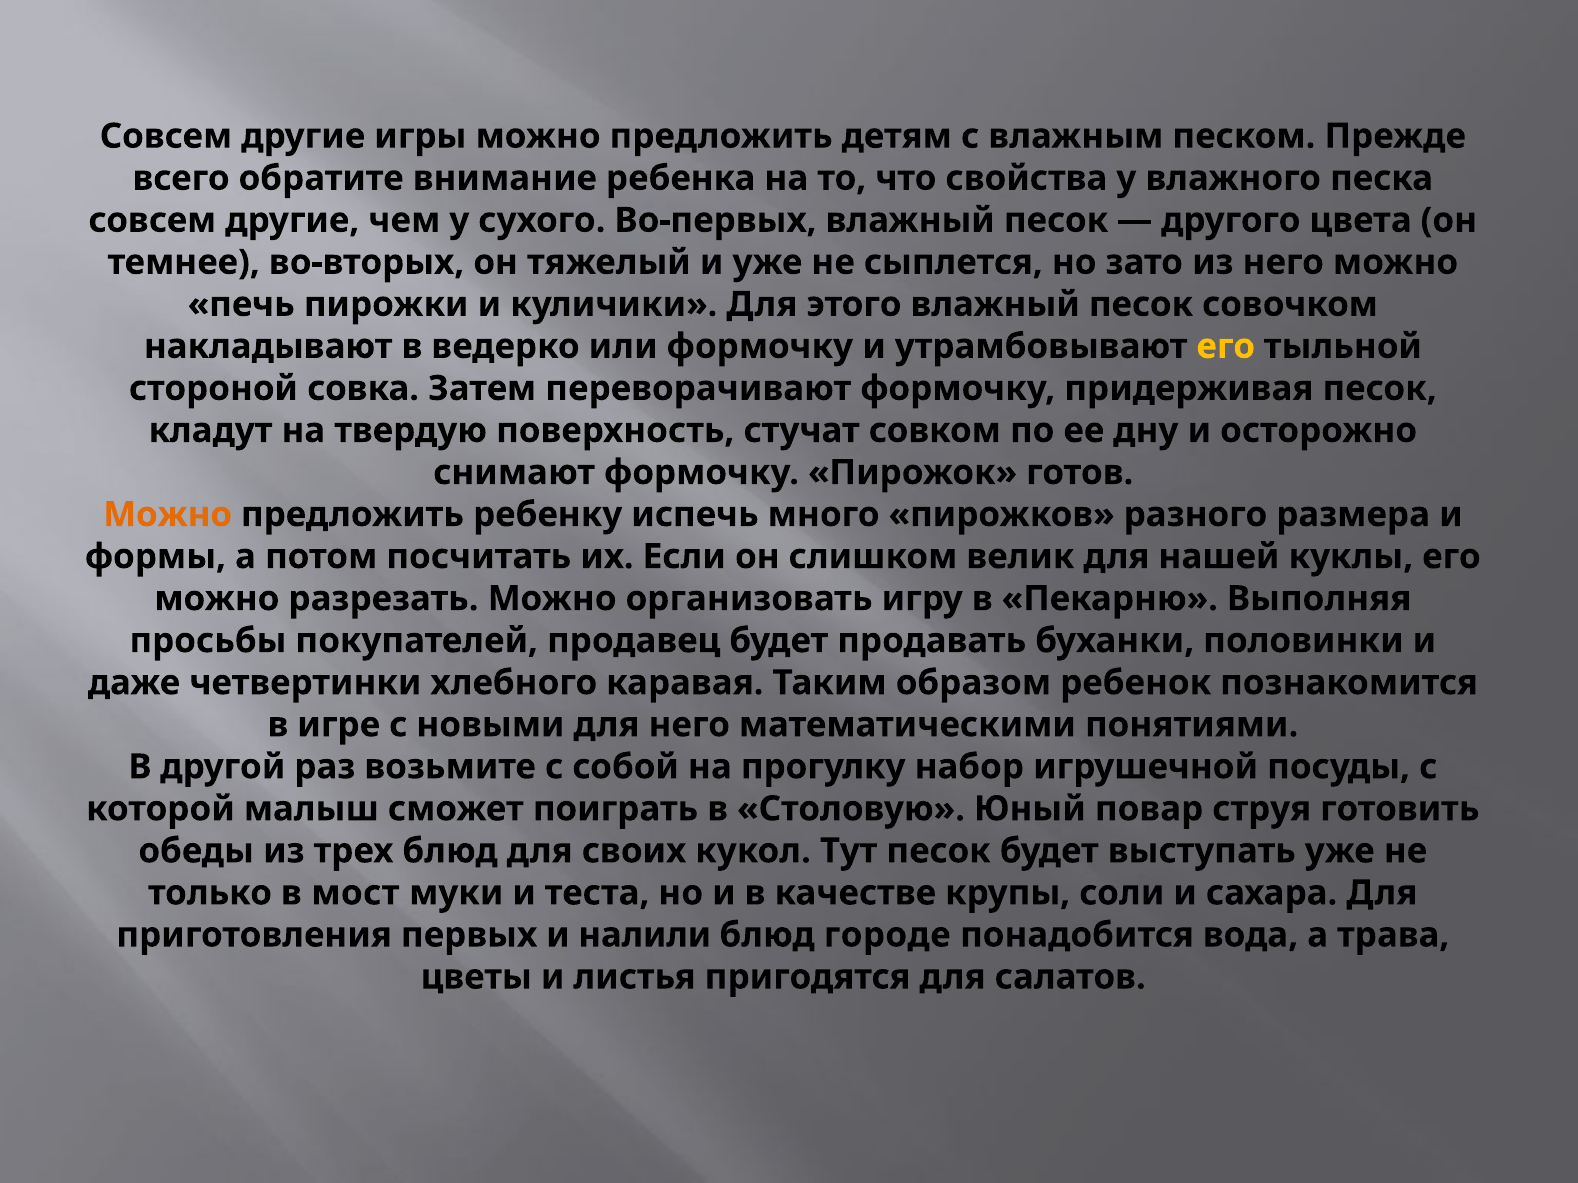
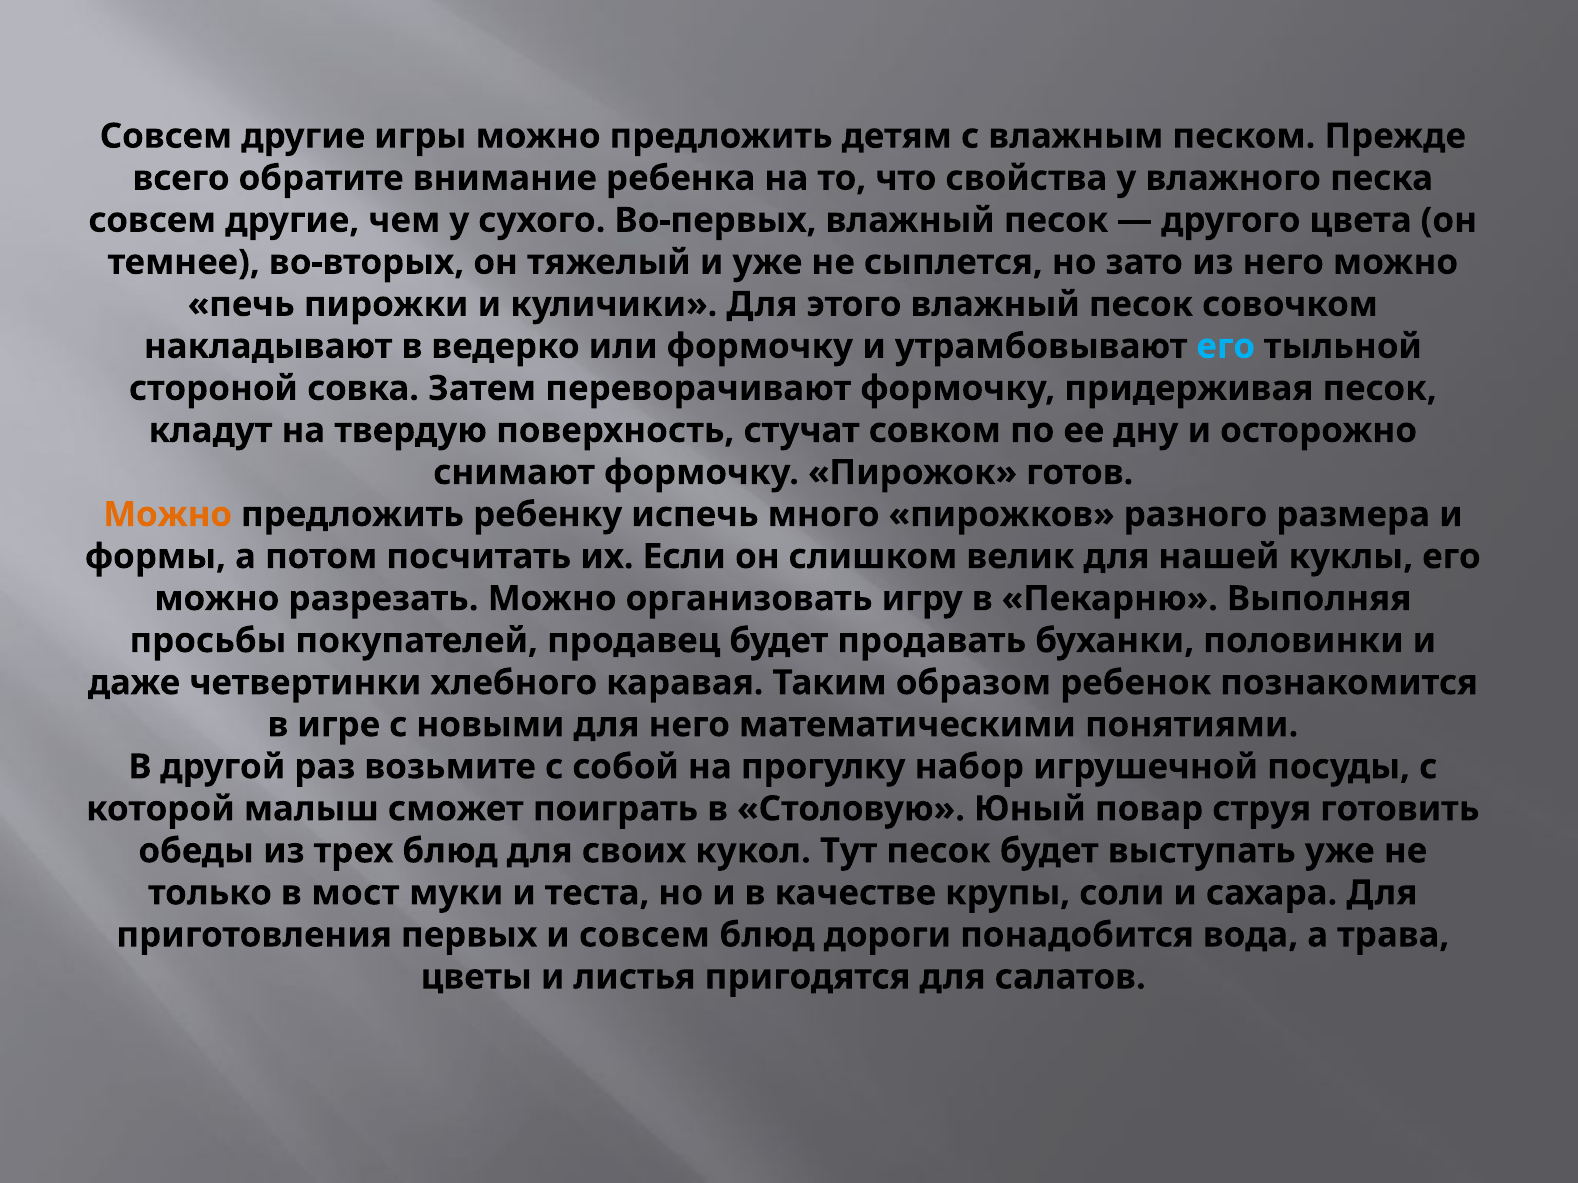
его at (1226, 347) colour: yellow -> light blue
и налили: налили -> совсем
городе: городе -> дороги
